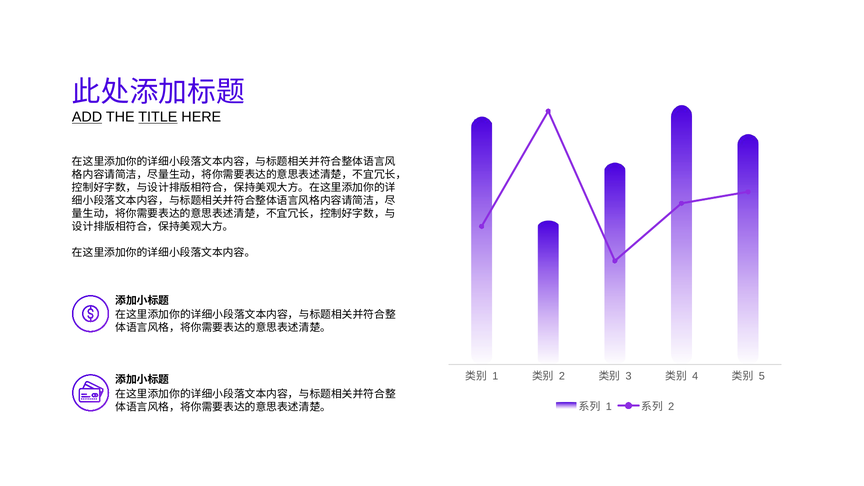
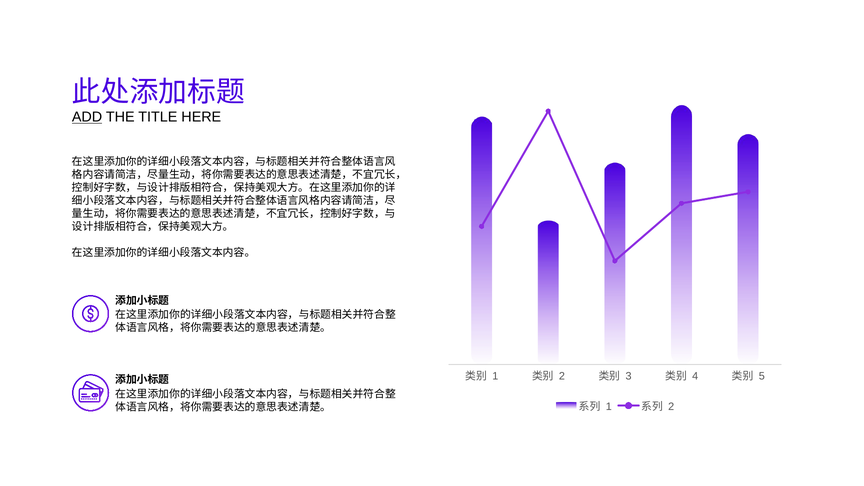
TITLE underline: present -> none
